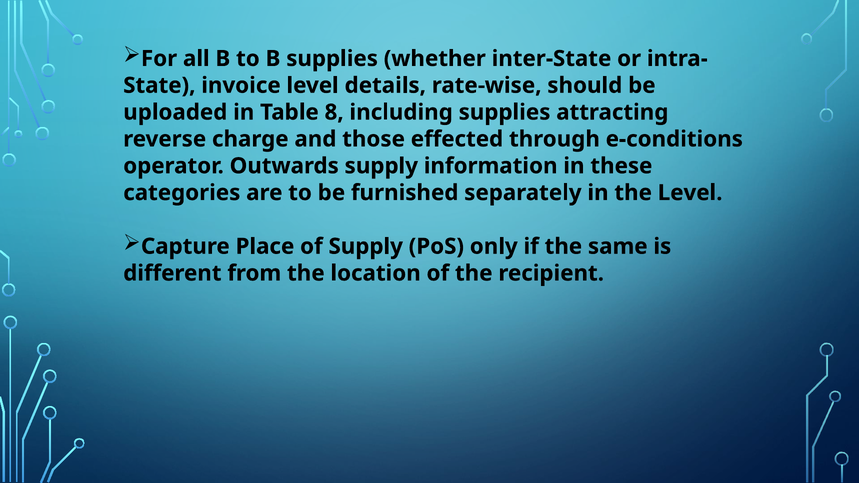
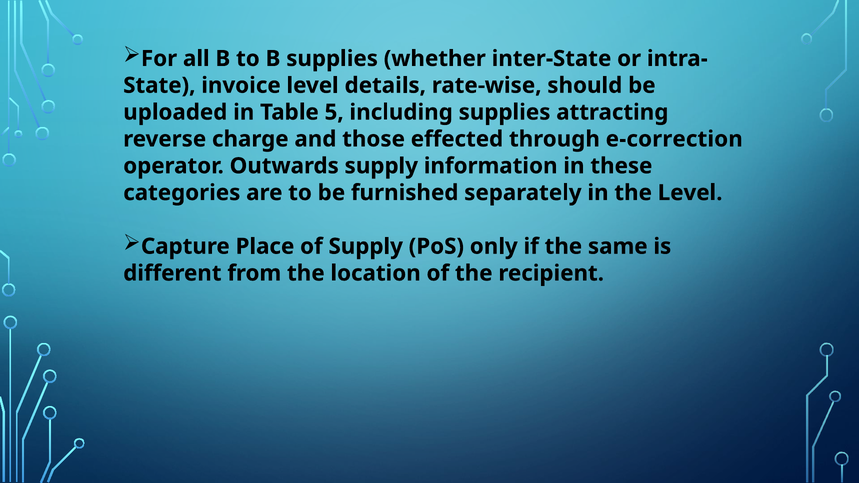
8: 8 -> 5
e-conditions: e-conditions -> e-correction
